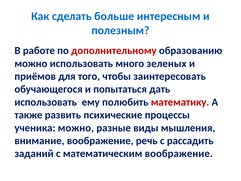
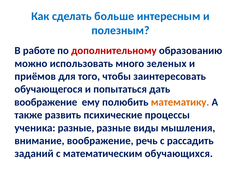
использовать at (46, 102): использовать -> воображение
математику colour: red -> orange
ученика можно: можно -> разные
математическим воображение: воображение -> обучающихся
